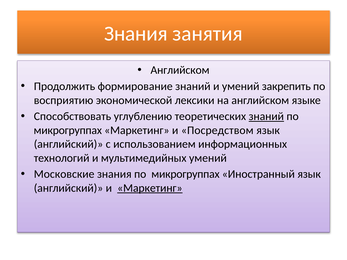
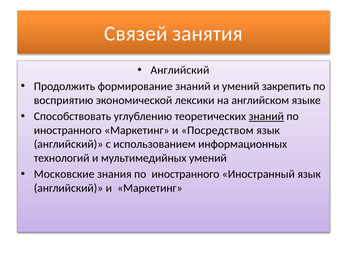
Знания at (136, 34): Знания -> Связей
Английском at (180, 70): Английском -> Английский
микрогруппах at (68, 130): микрогруппах -> иностранного
знания по микрогруппах: микрогруппах -> иностранного
Маркетинг at (150, 188) underline: present -> none
